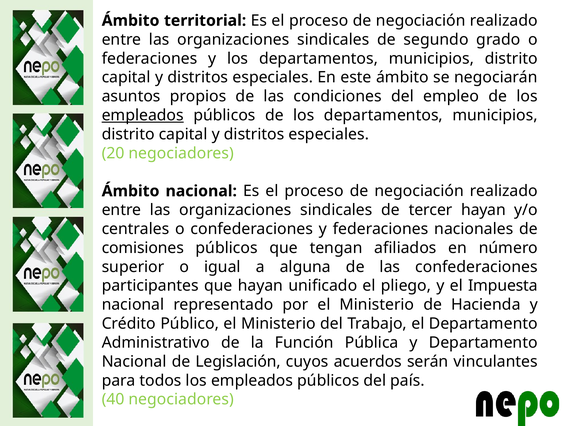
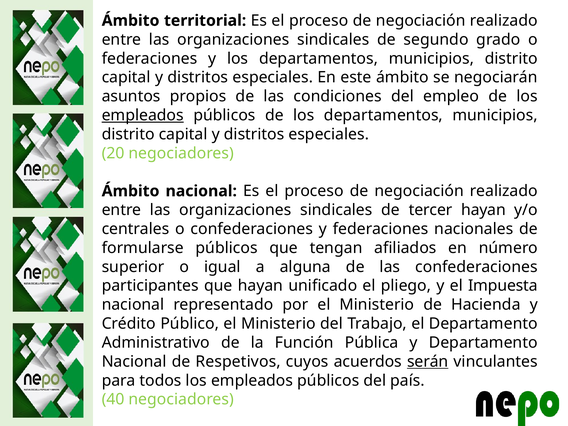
comisiones: comisiones -> formularse
Legislación: Legislación -> Respetivos
serán underline: none -> present
